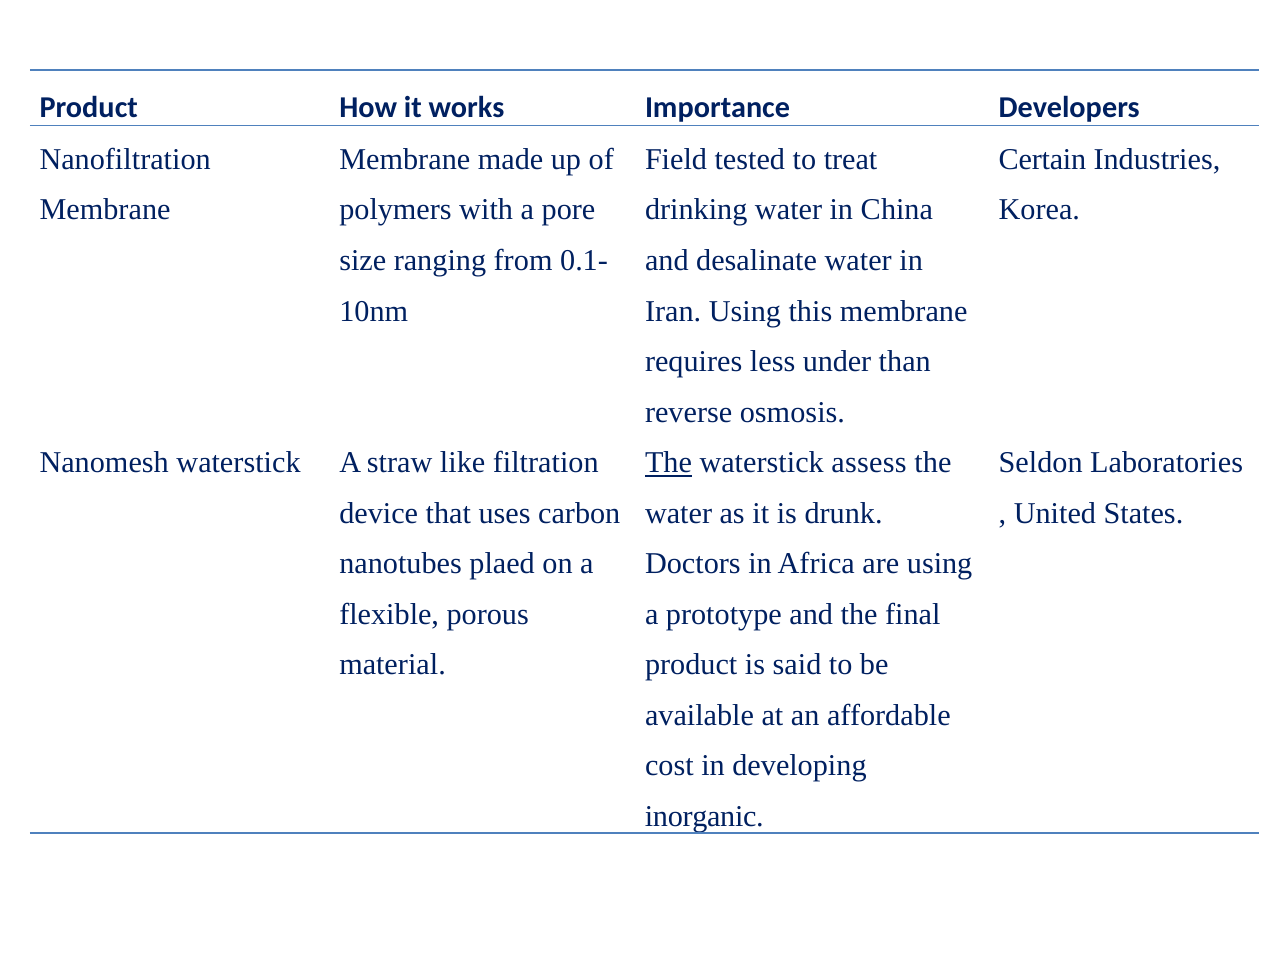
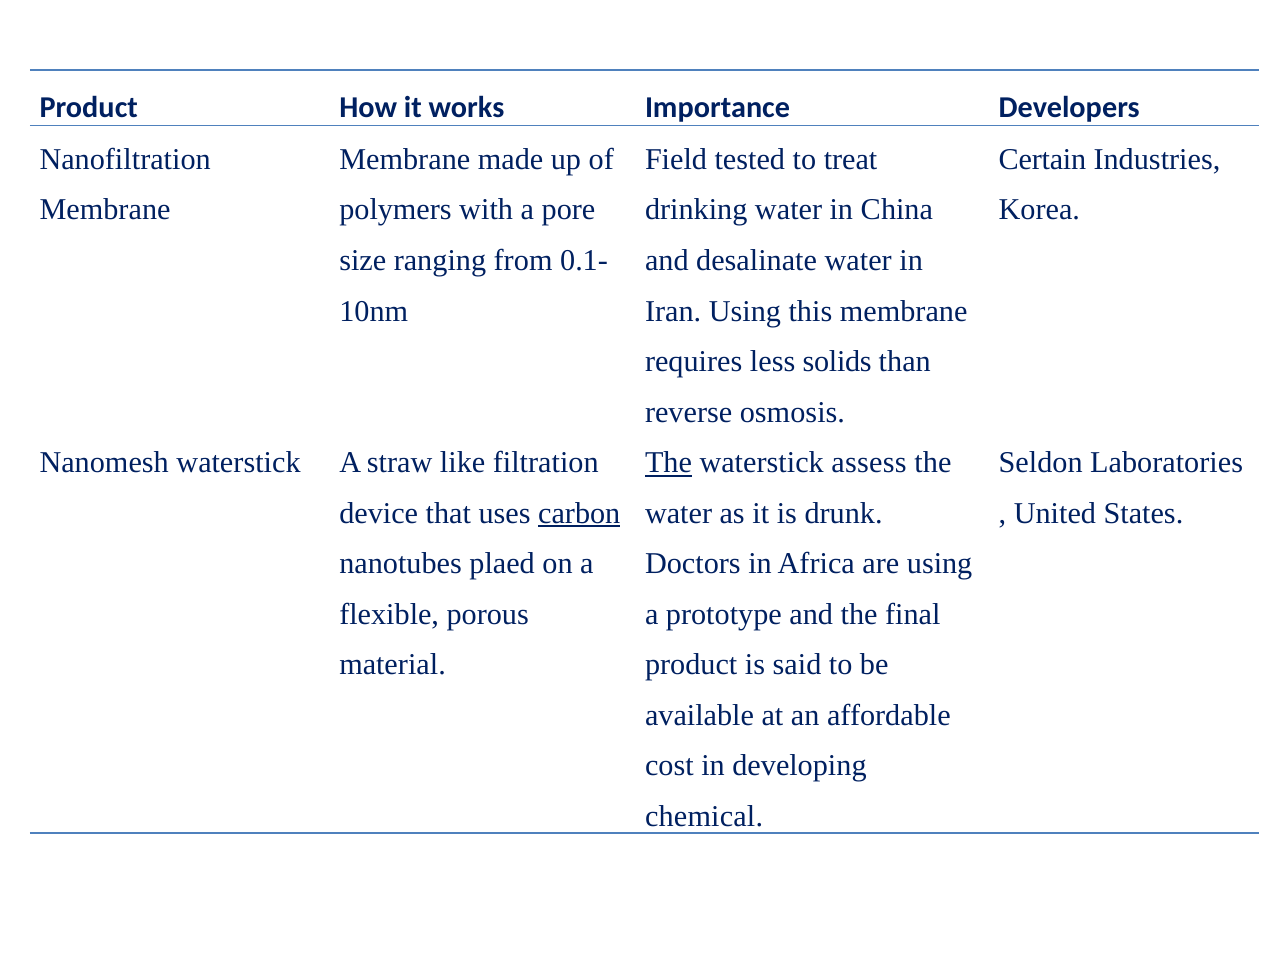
under: under -> solids
carbon underline: none -> present
inorganic: inorganic -> chemical
